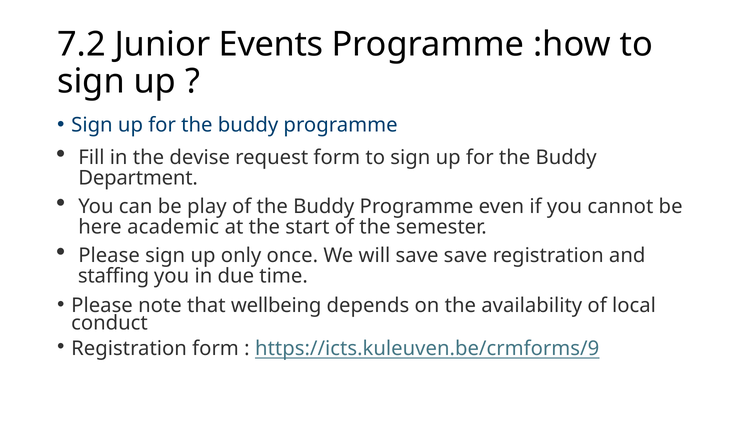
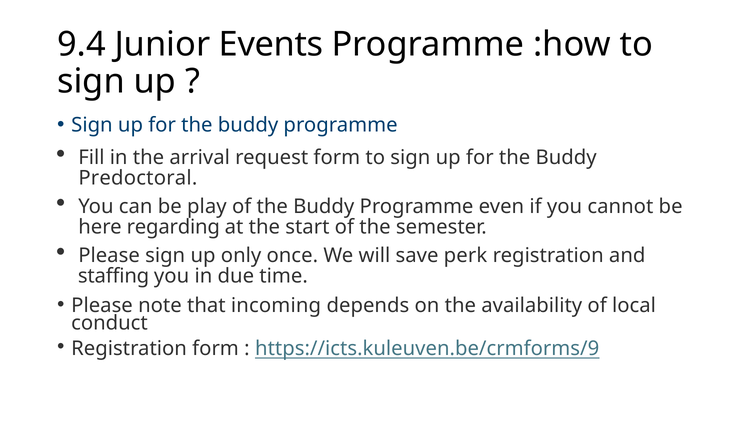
7.2: 7.2 -> 9.4
devise: devise -> arrival
Department: Department -> Predoctoral
academic: academic -> regarding
save save: save -> perk
wellbeing: wellbeing -> incoming
